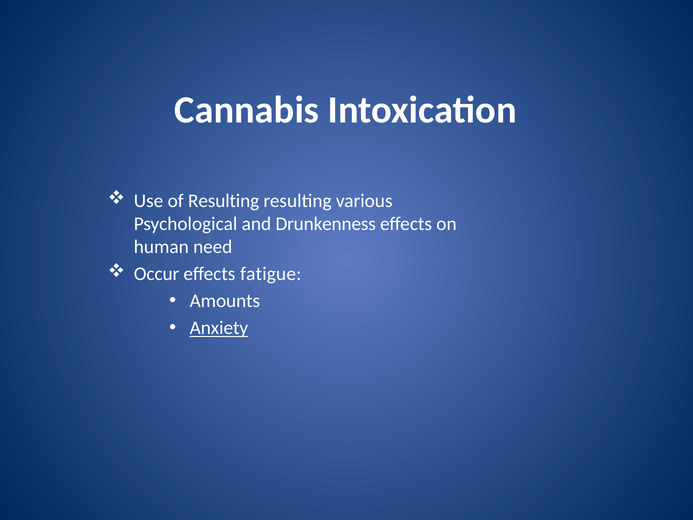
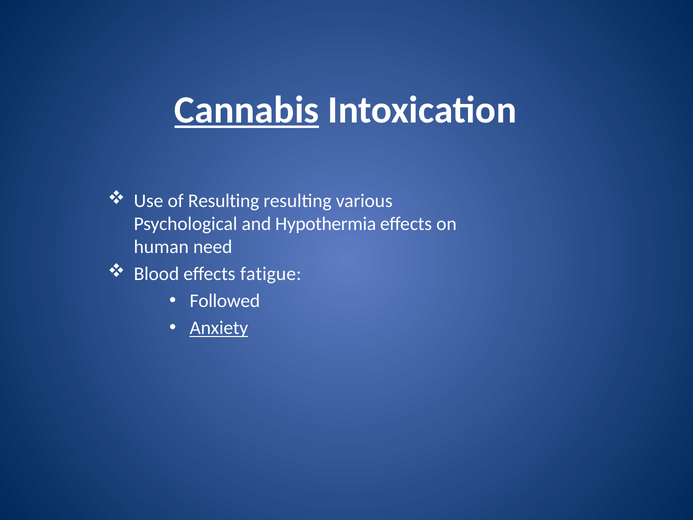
Cannabis underline: none -> present
Drunkenness: Drunkenness -> Hypothermia
Occur: Occur -> Blood
Amounts: Amounts -> Followed
